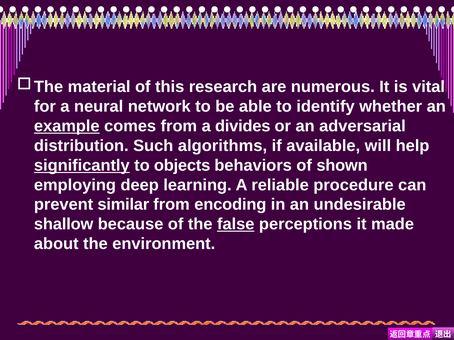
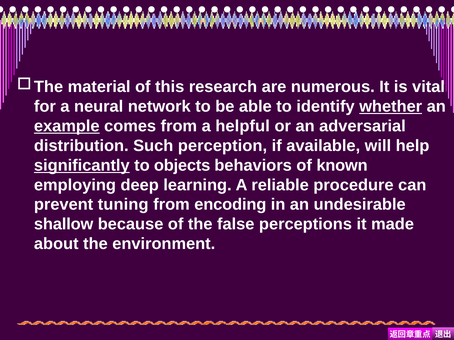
whether underline: none -> present
divides: divides -> helpful
algorithms: algorithms -> perception
shown: shown -> known
similar: similar -> tuning
false underline: present -> none
